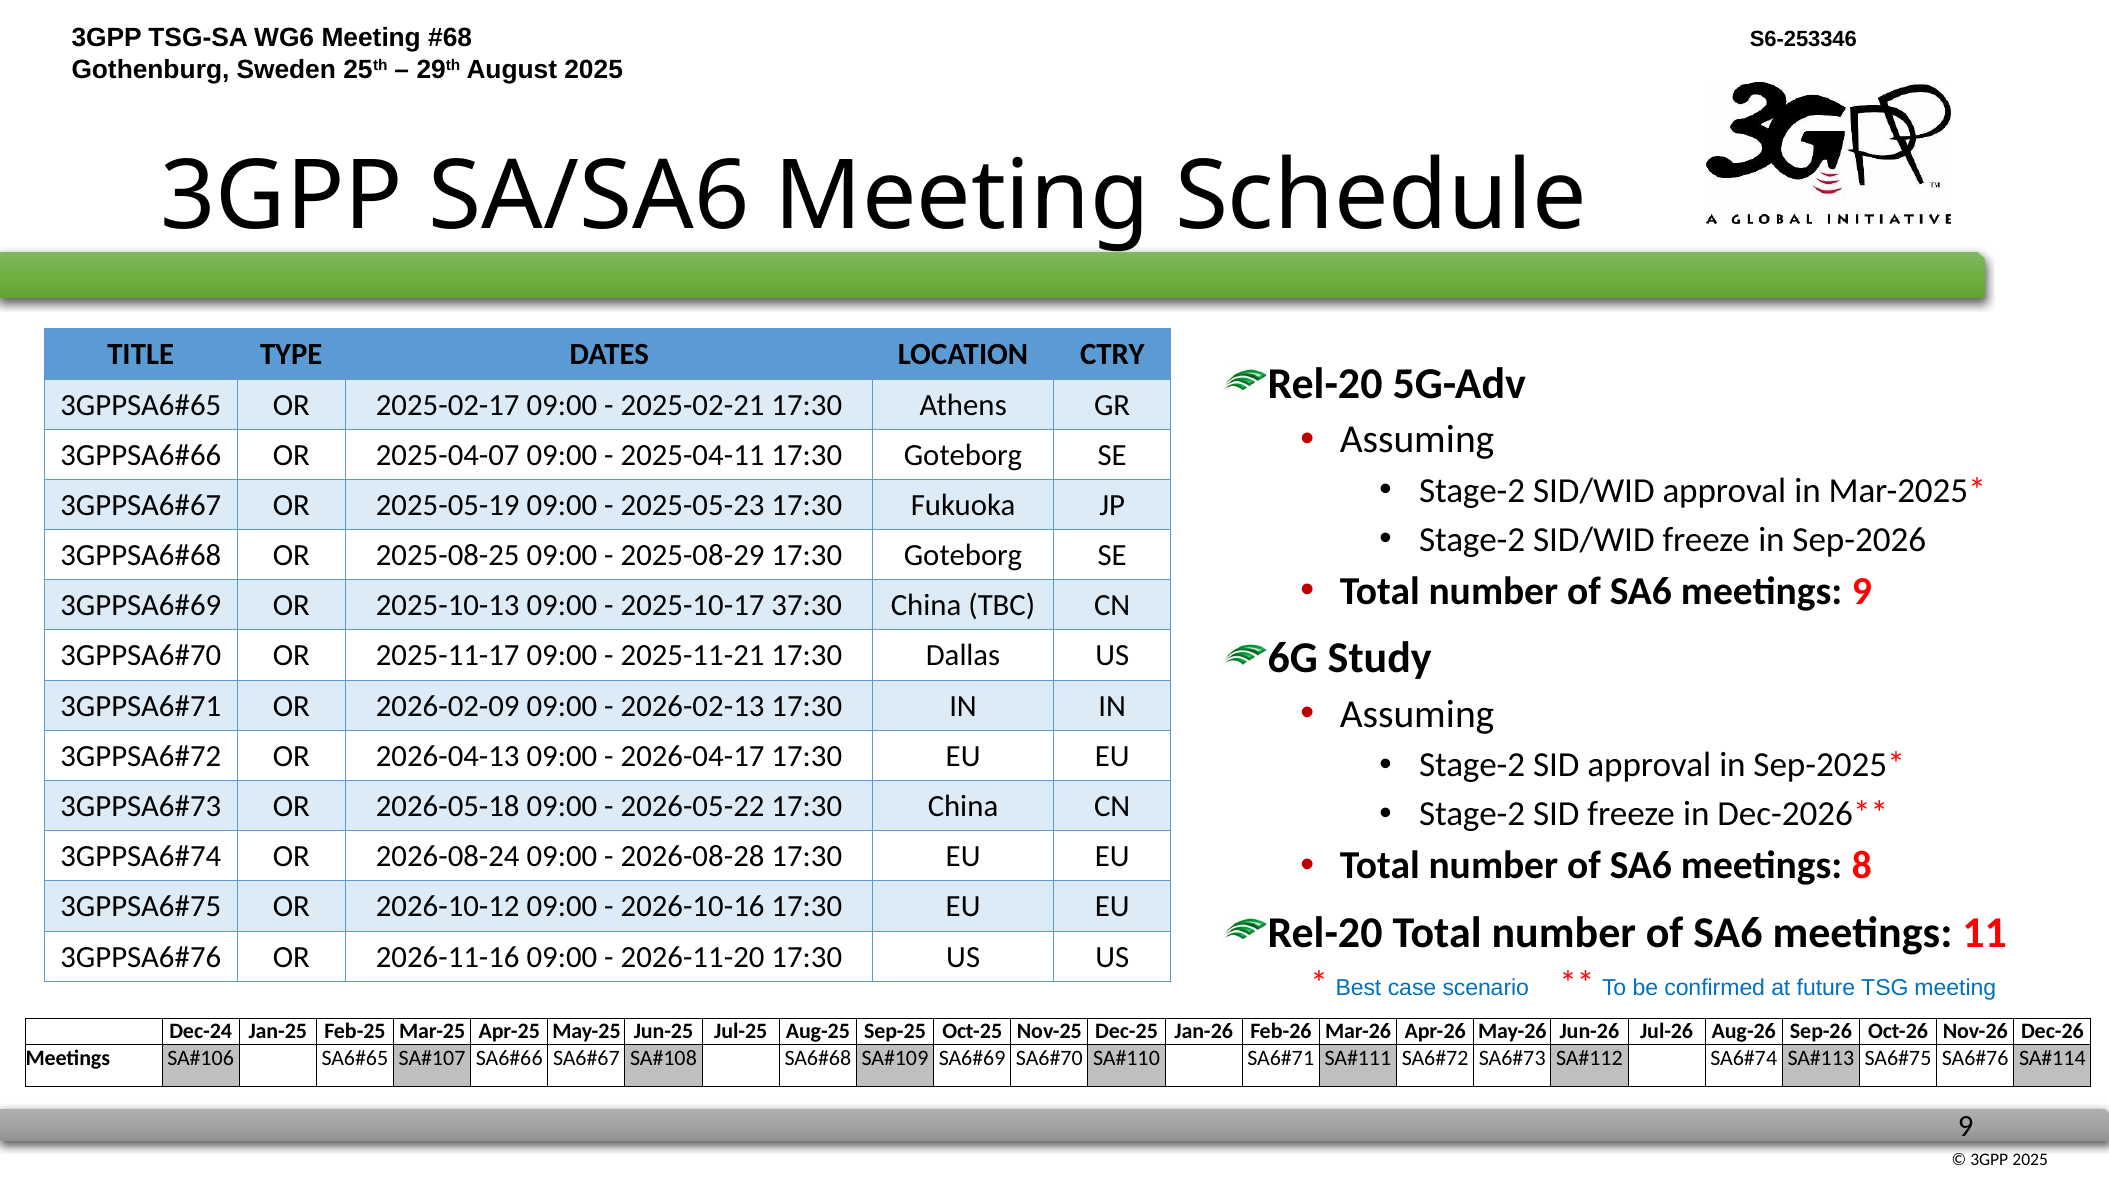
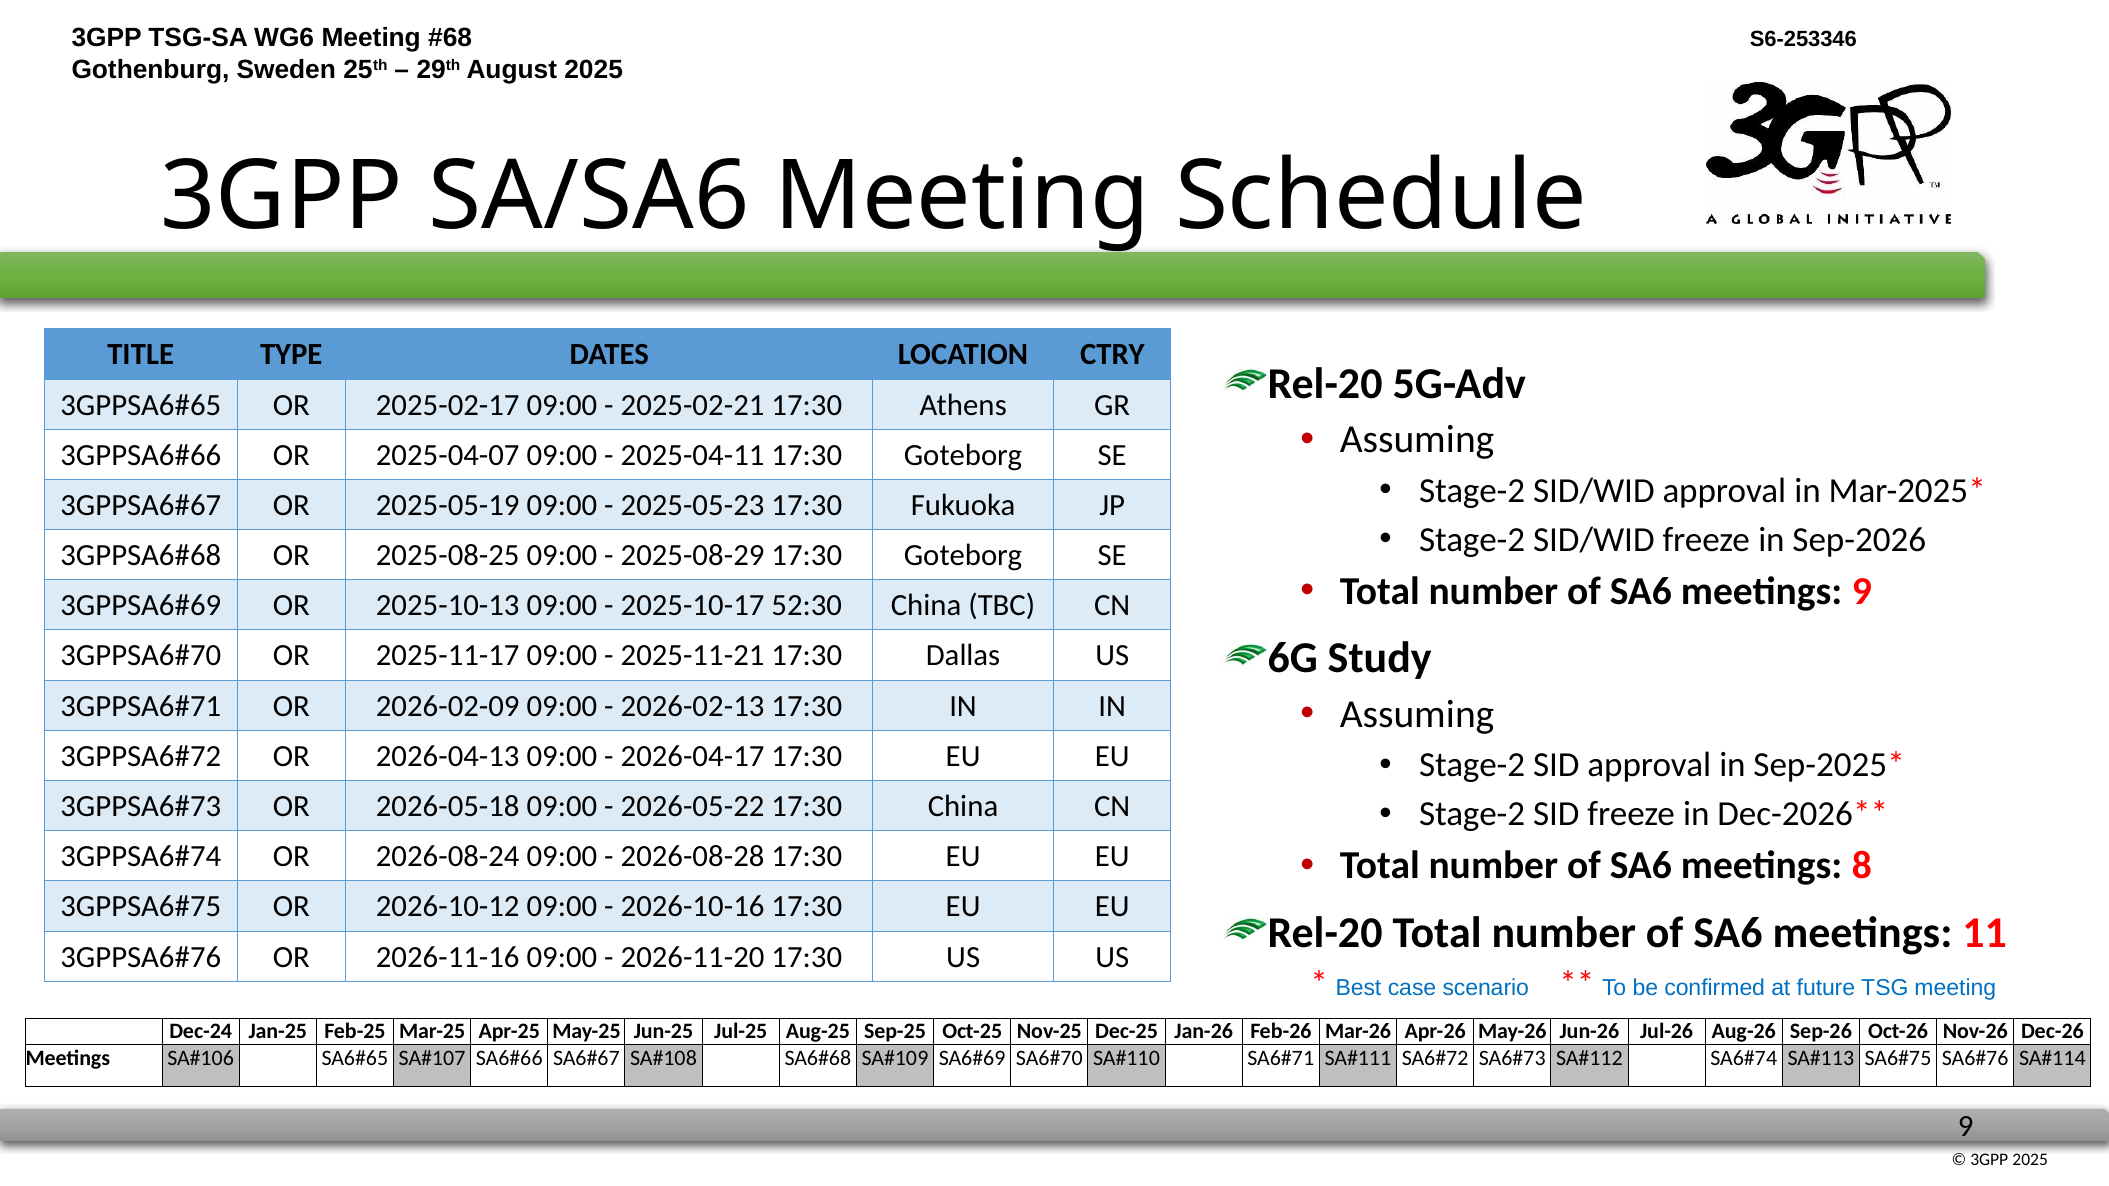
37:30: 37:30 -> 52:30
